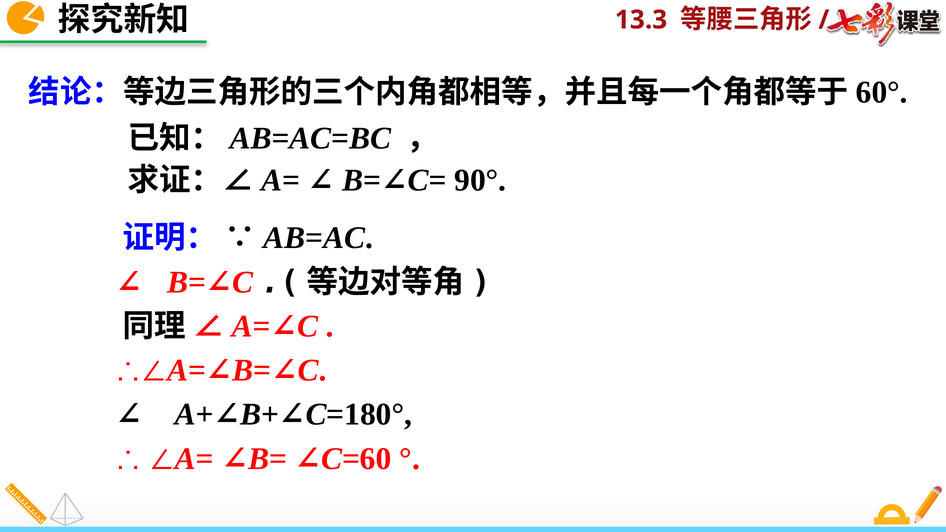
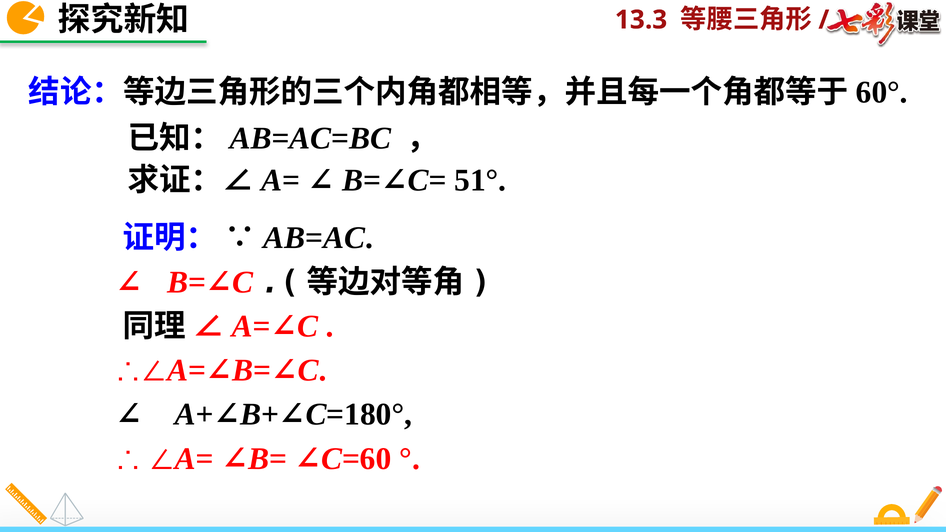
90°: 90° -> 51°
